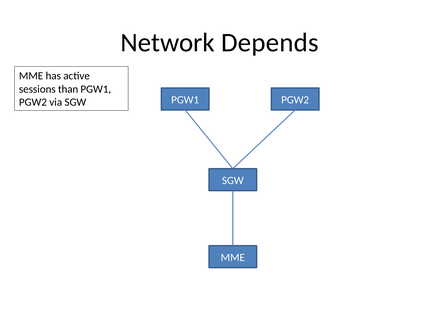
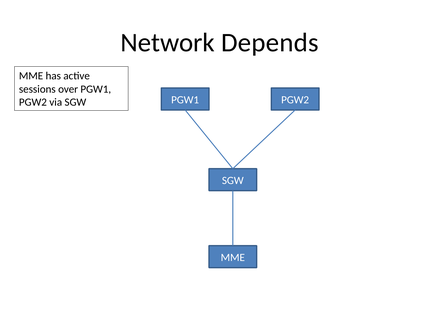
than: than -> over
